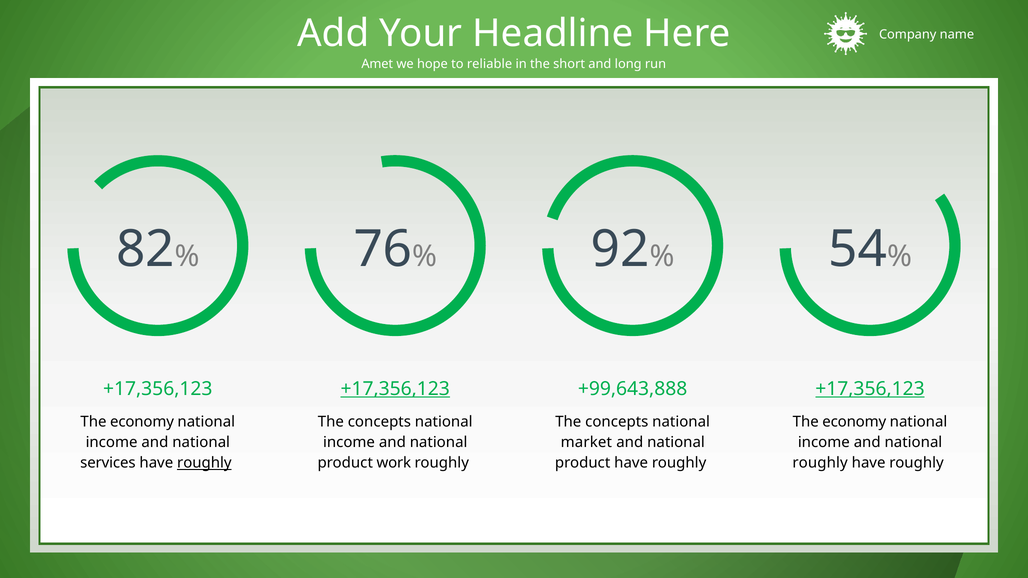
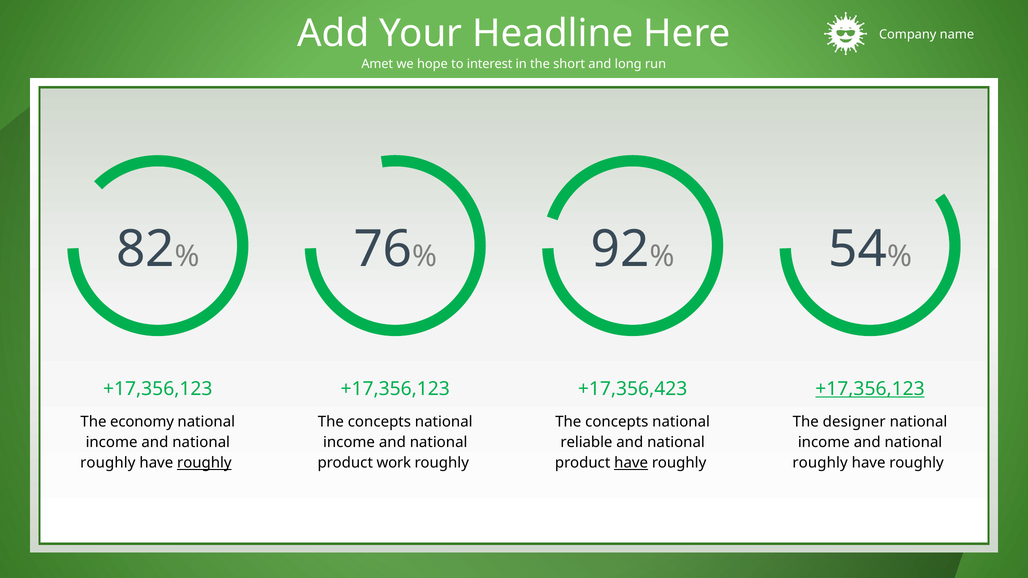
reliable: reliable -> interest
+17,356,123 at (395, 389) underline: present -> none
+99,643,888: +99,643,888 -> +17,356,423
economy at (854, 422): economy -> designer
market: market -> reliable
services at (108, 463): services -> roughly
have at (631, 463) underline: none -> present
